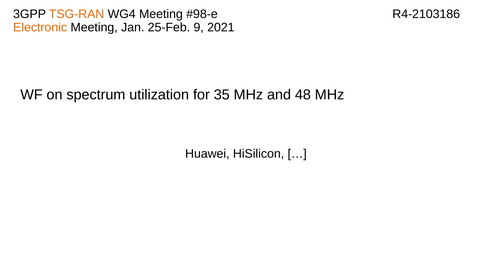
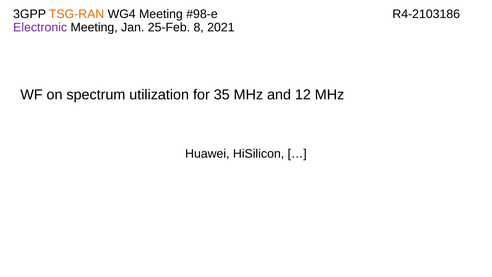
Electronic colour: orange -> purple
9: 9 -> 8
48: 48 -> 12
